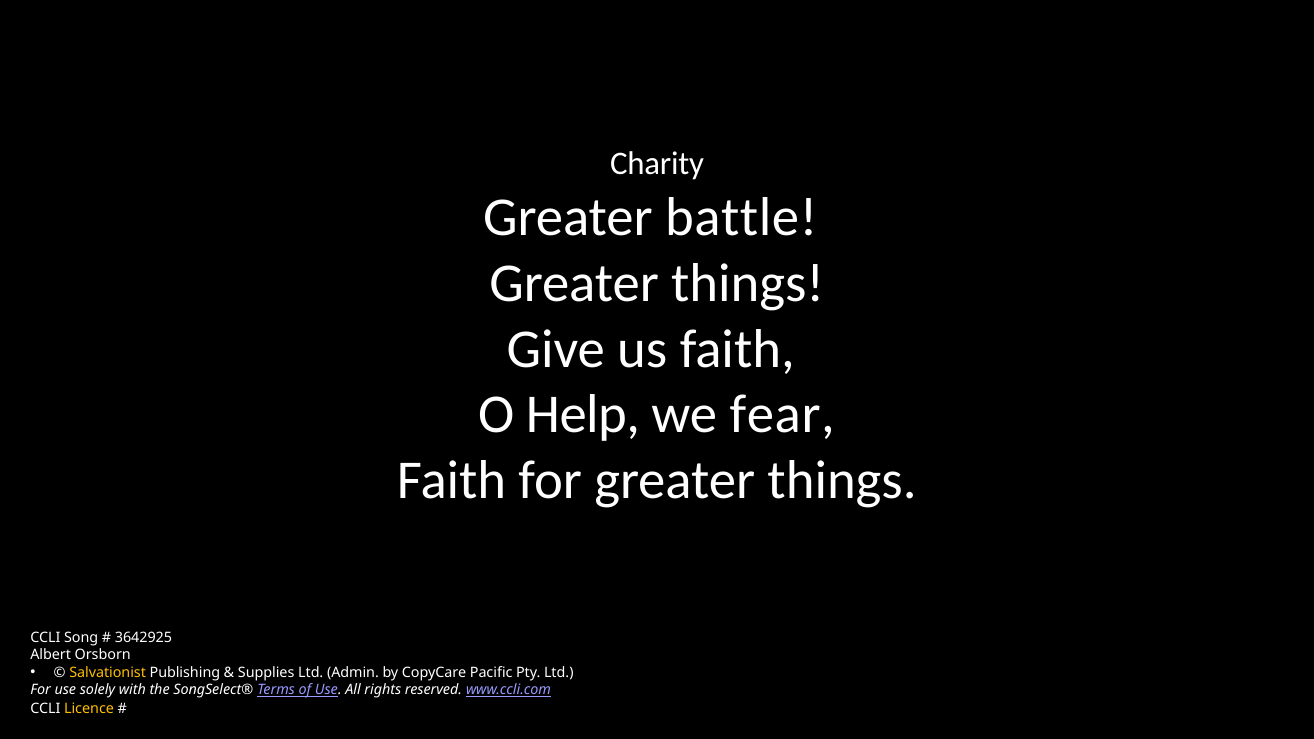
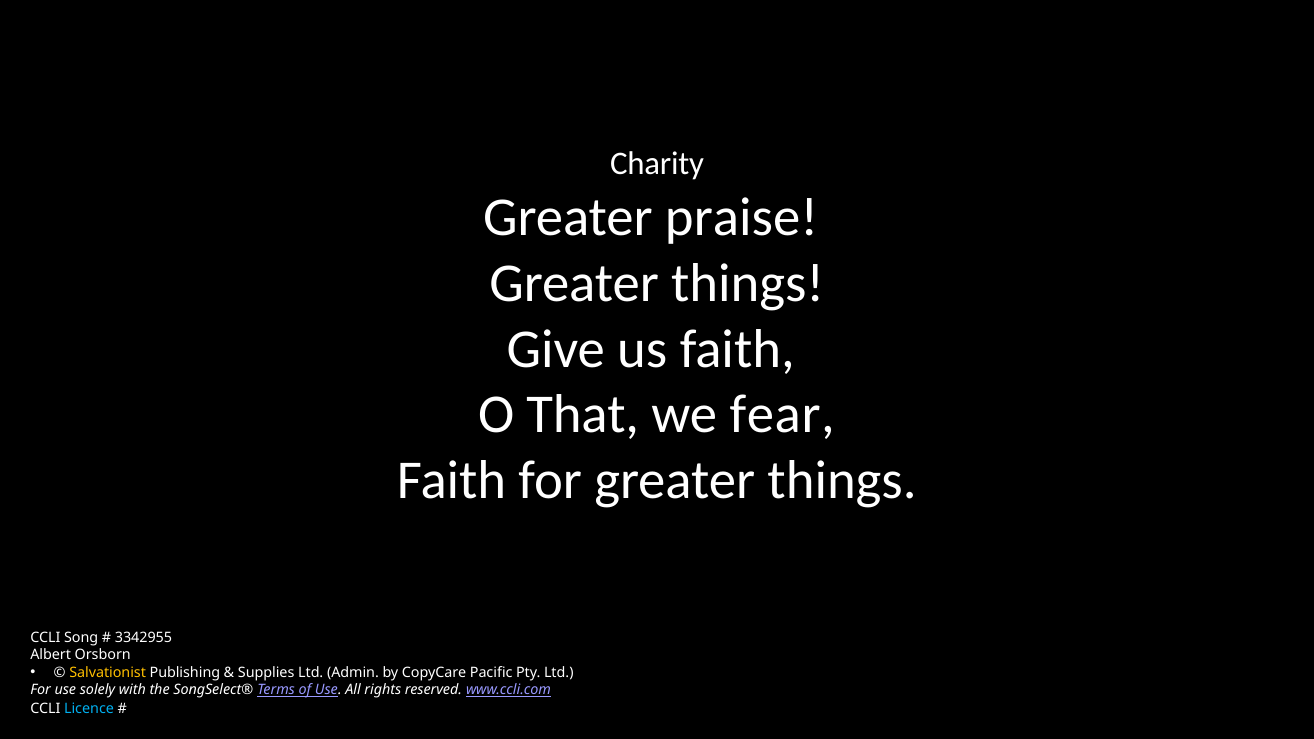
battle: battle -> praise
Help: Help -> That
3642925: 3642925 -> 3342955
Licence colour: yellow -> light blue
